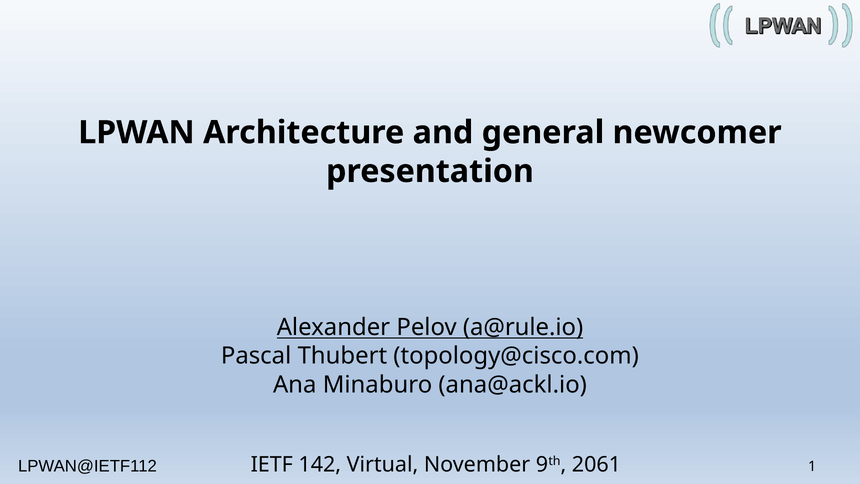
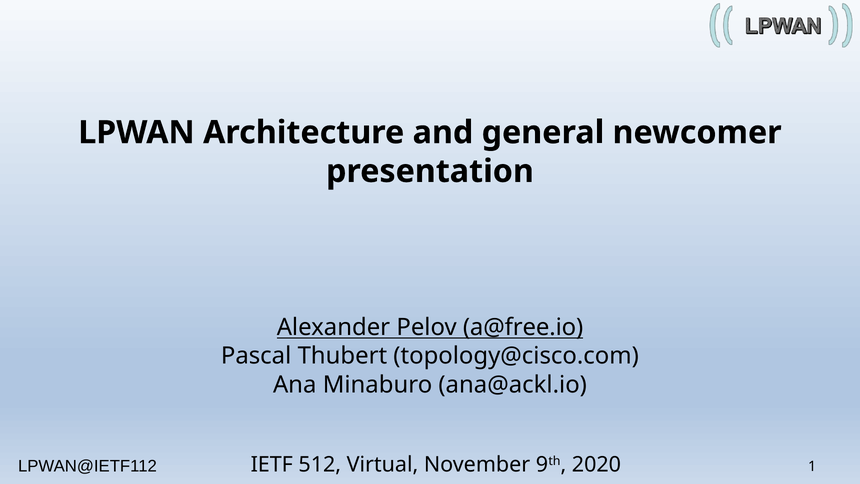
a@rule.io: a@rule.io -> a@free.io
142: 142 -> 512
2061: 2061 -> 2020
